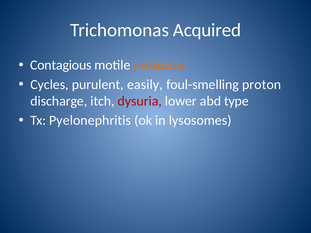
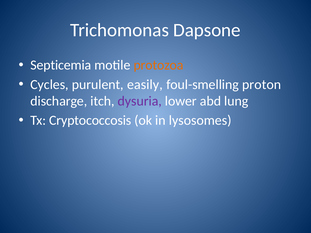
Acquired: Acquired -> Dapsone
Contagious: Contagious -> Septicemia
dysuria colour: red -> purple
type: type -> lung
Pyelonephritis: Pyelonephritis -> Cryptococcosis
